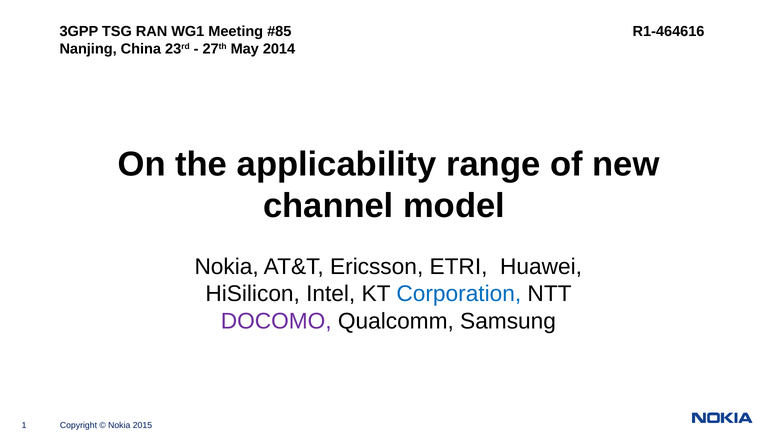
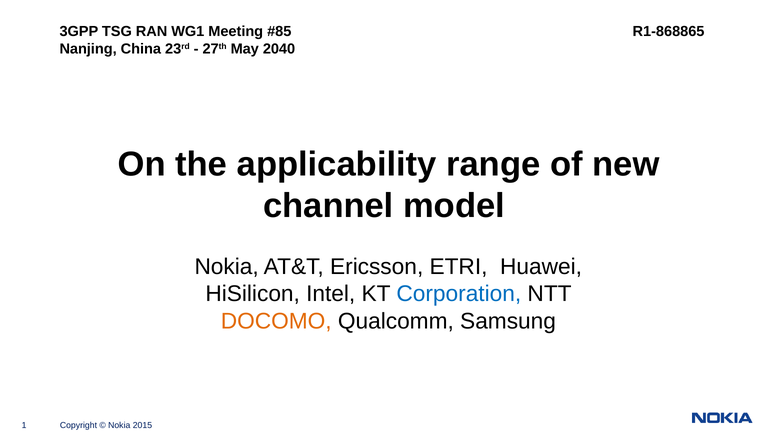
R1-464616: R1-464616 -> R1-868865
2014: 2014 -> 2040
DOCOMO colour: purple -> orange
